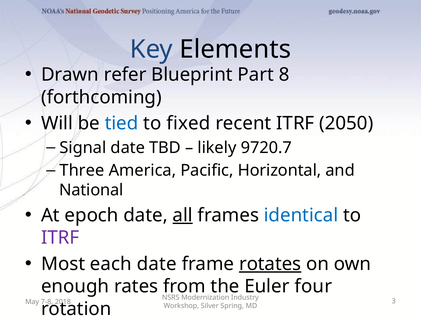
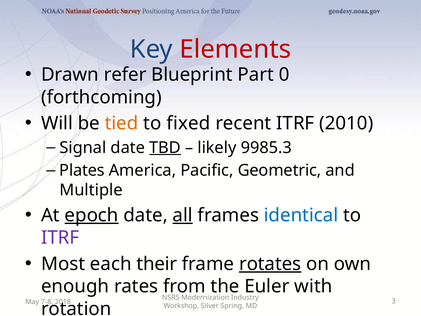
Elements colour: black -> red
8: 8 -> 0
tied colour: blue -> orange
2050: 2050 -> 2010
TBD underline: none -> present
9720.7: 9720.7 -> 9985.3
Three: Three -> Plates
Horizontal: Horizontal -> Geometric
National: National -> Multiple
epoch underline: none -> present
each date: date -> their
four: four -> with
